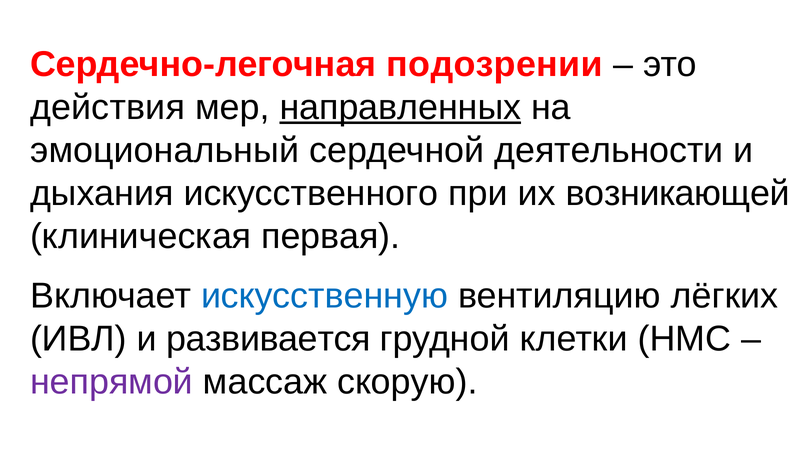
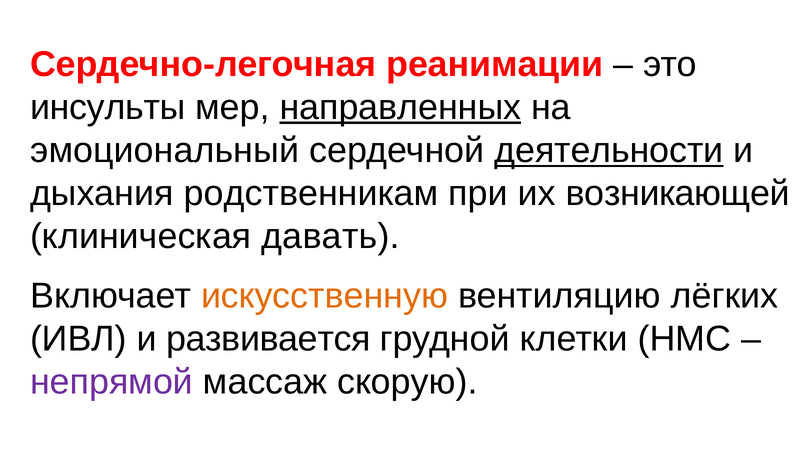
подозрении: подозрении -> реанимации
действия: действия -> инсульты
деятельности underline: none -> present
искусственного: искусственного -> родственникам
первая: первая -> давать
искусственную colour: blue -> orange
